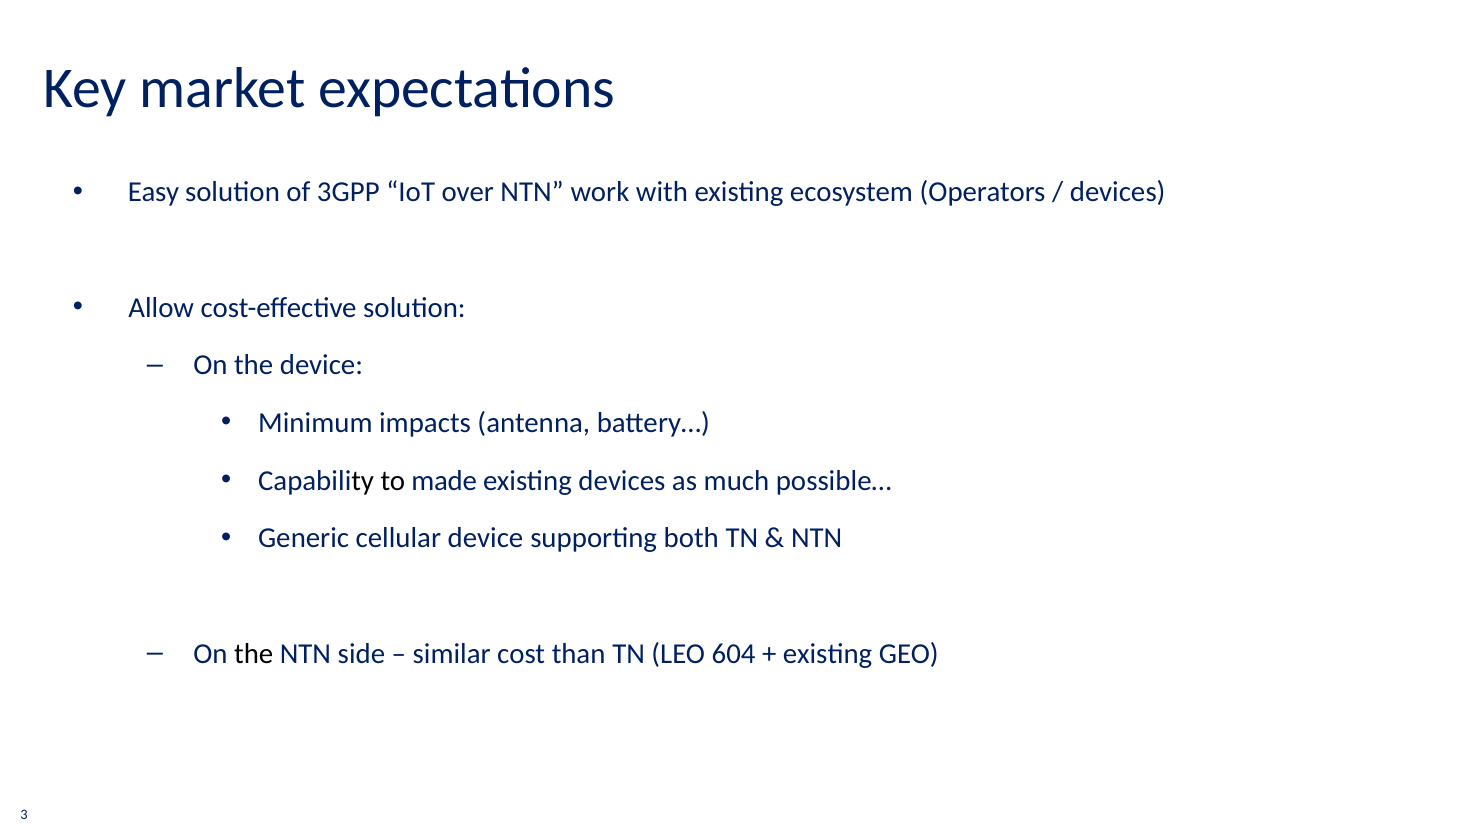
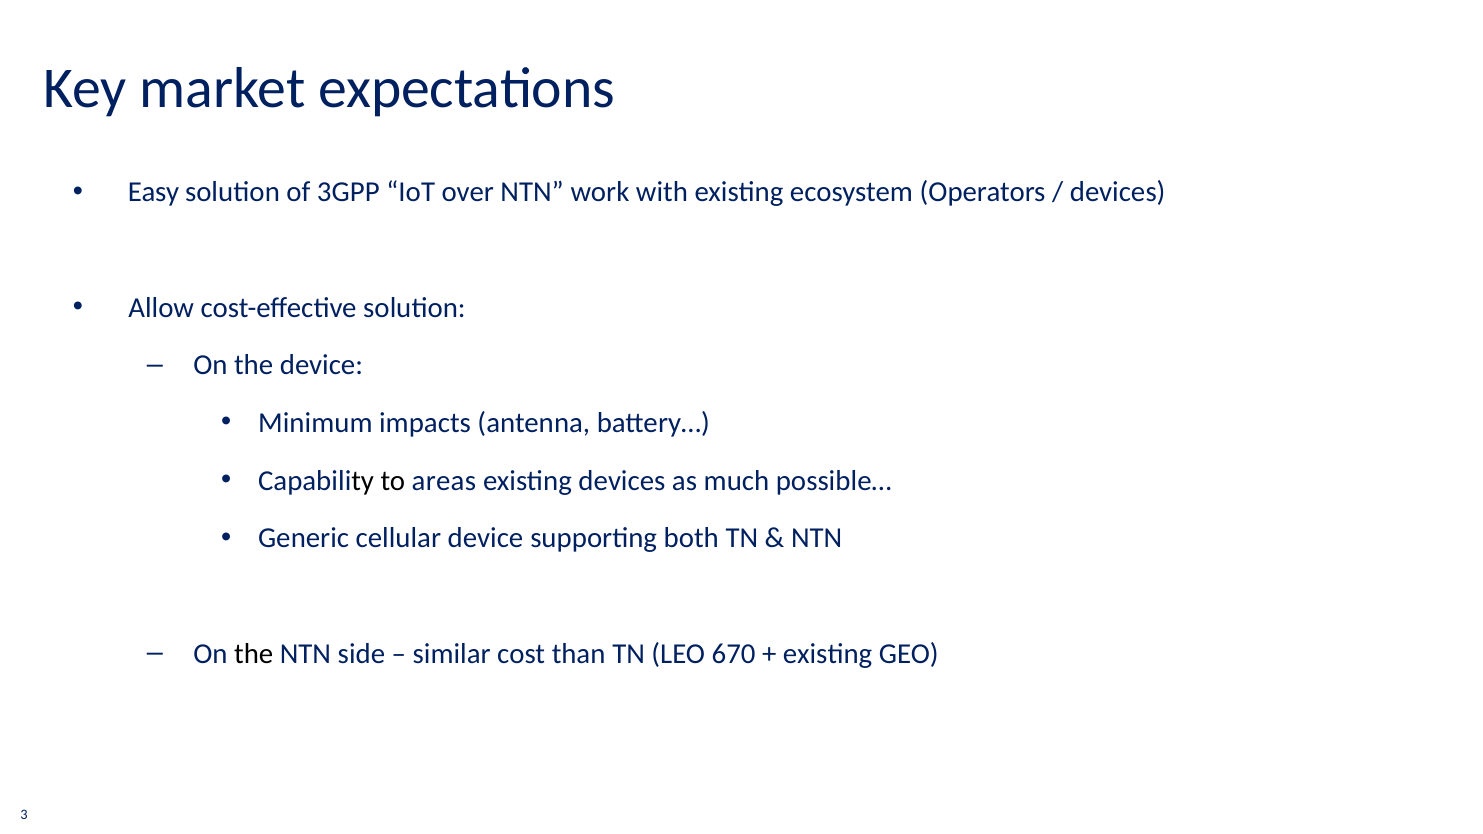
made: made -> areas
604: 604 -> 670
